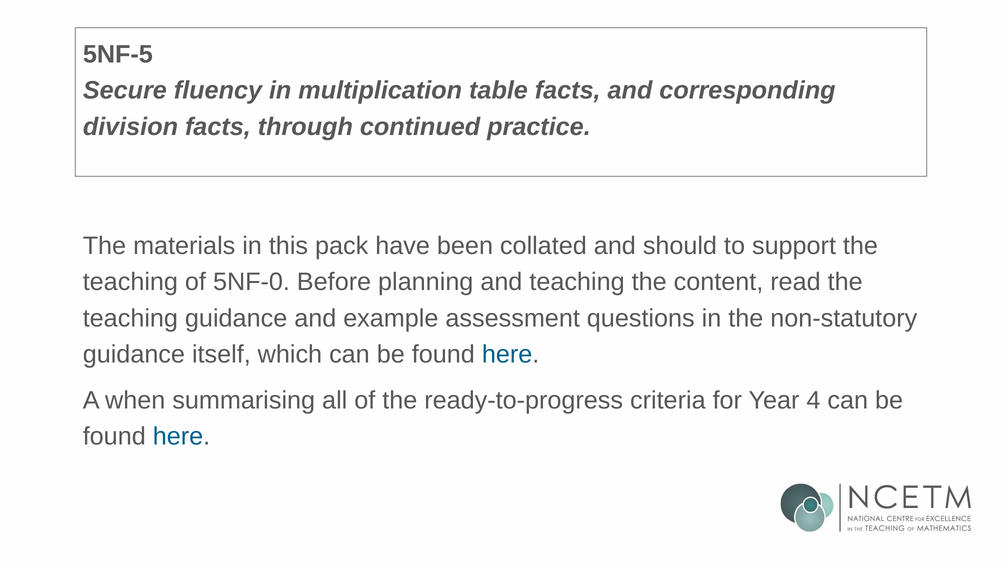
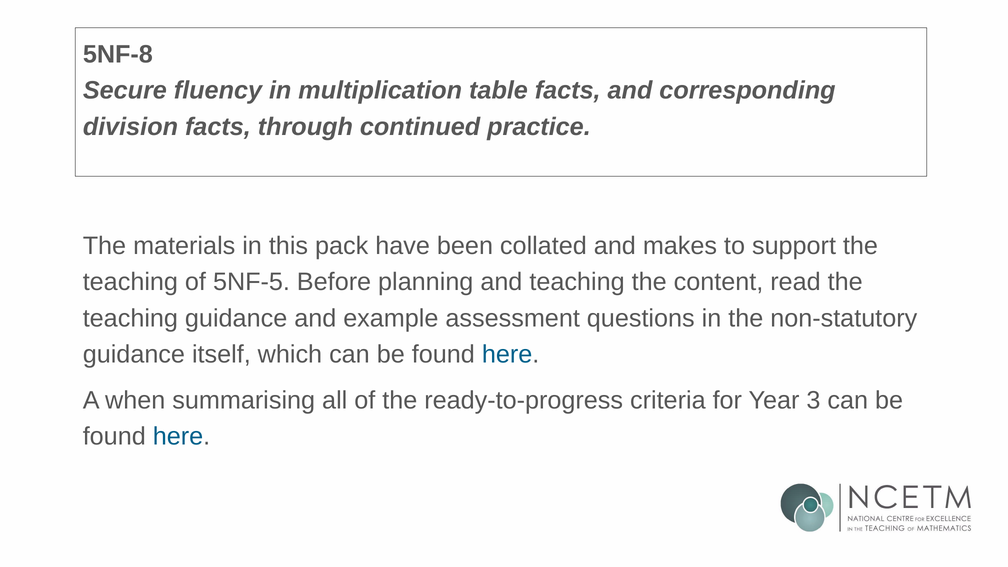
5NF-5: 5NF-5 -> 5NF-8
should: should -> makes
5NF-0: 5NF-0 -> 5NF-5
4: 4 -> 3
